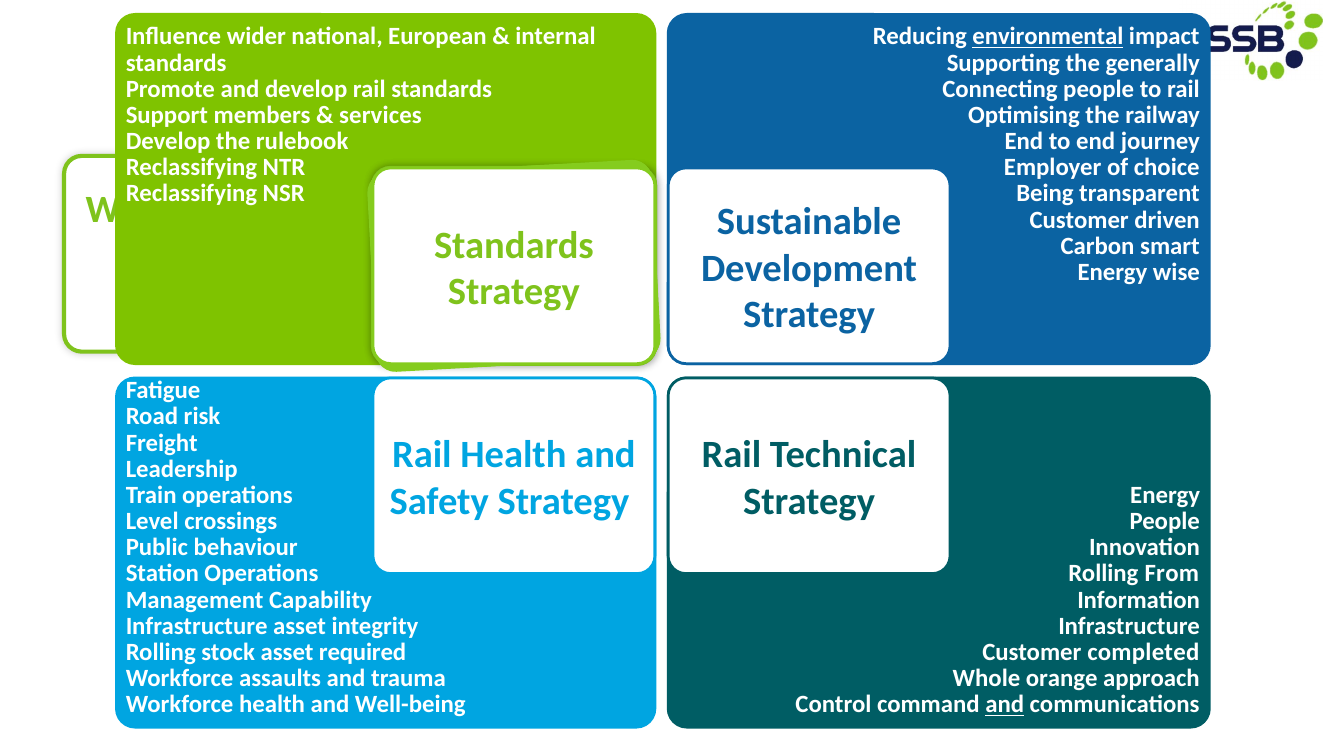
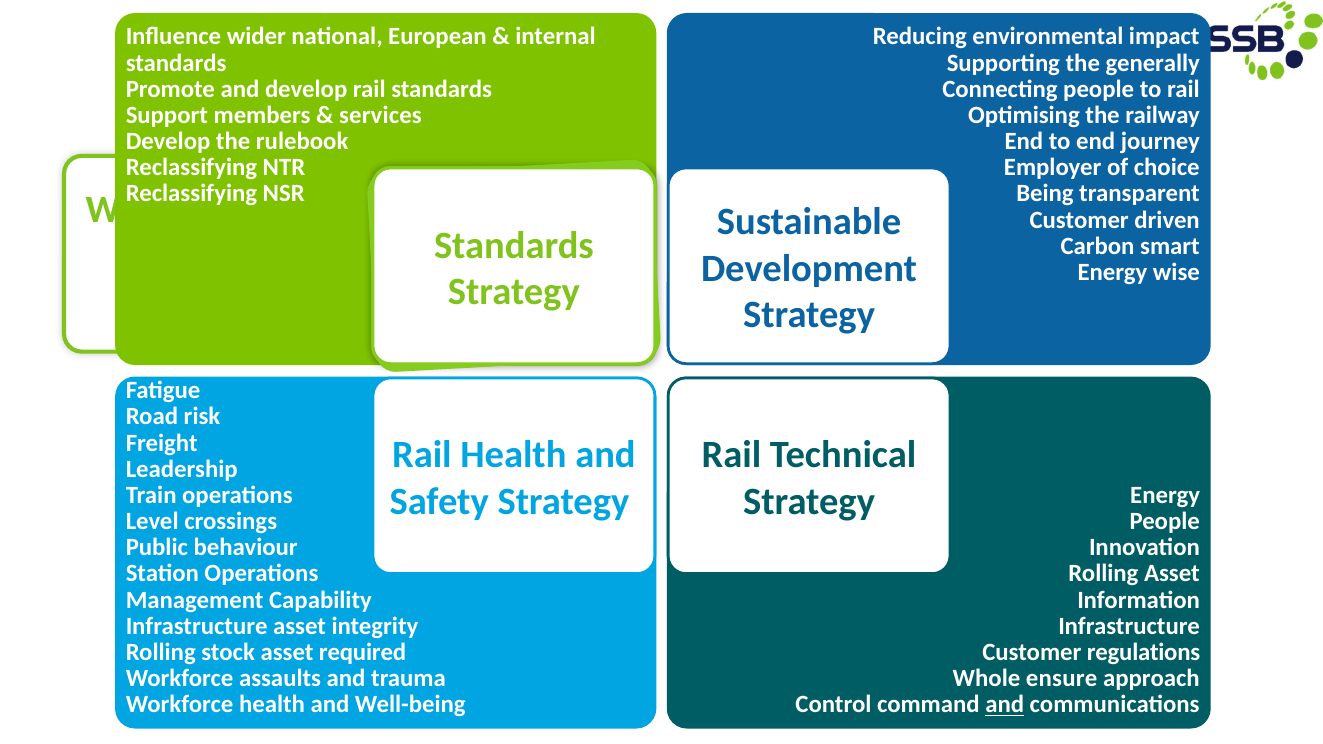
environmental underline: present -> none
Rolling From: From -> Asset
completed: completed -> regulations
orange: orange -> ensure
